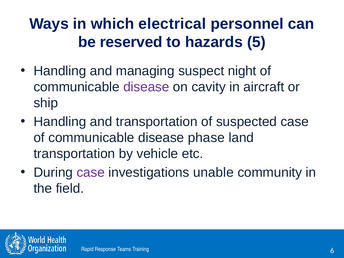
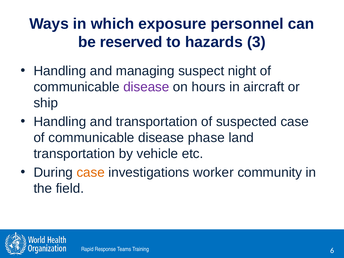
electrical: electrical -> exposure
5: 5 -> 3
cavity: cavity -> hours
case at (91, 172) colour: purple -> orange
unable: unable -> worker
